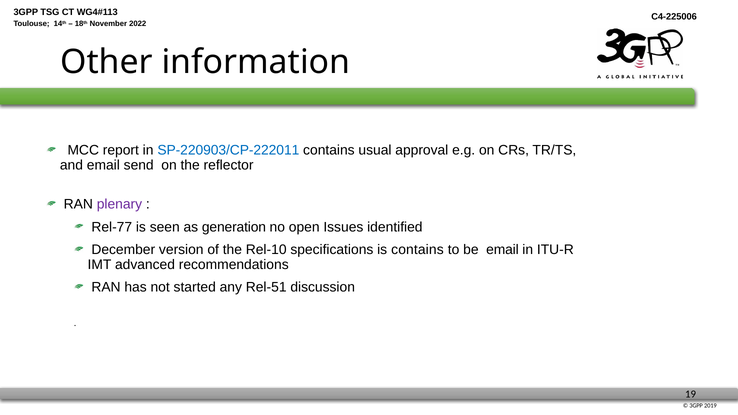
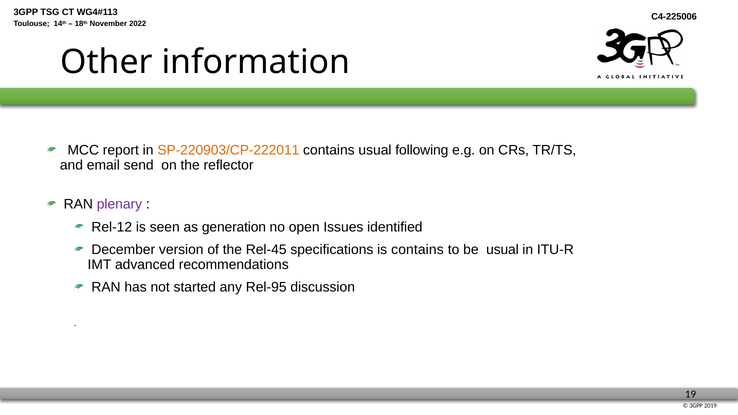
SP-220903/CP-222011 colour: blue -> orange
approval: approval -> following
Rel-77: Rel-77 -> Rel-12
Rel-10: Rel-10 -> Rel-45
be email: email -> usual
Rel-51: Rel-51 -> Rel-95
